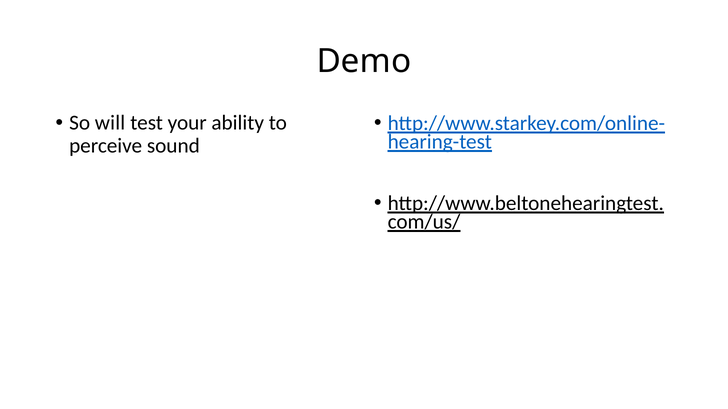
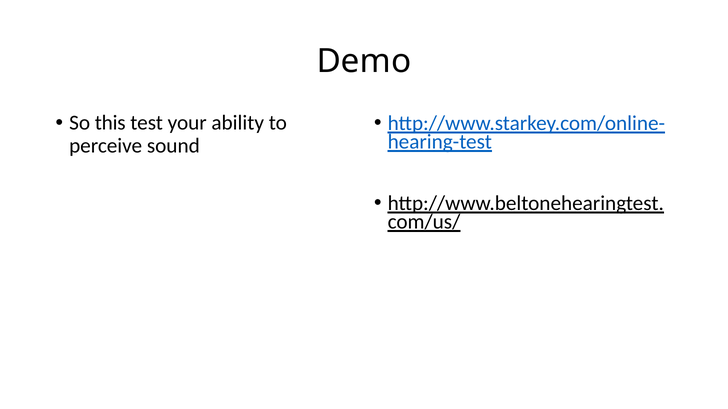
will: will -> this
